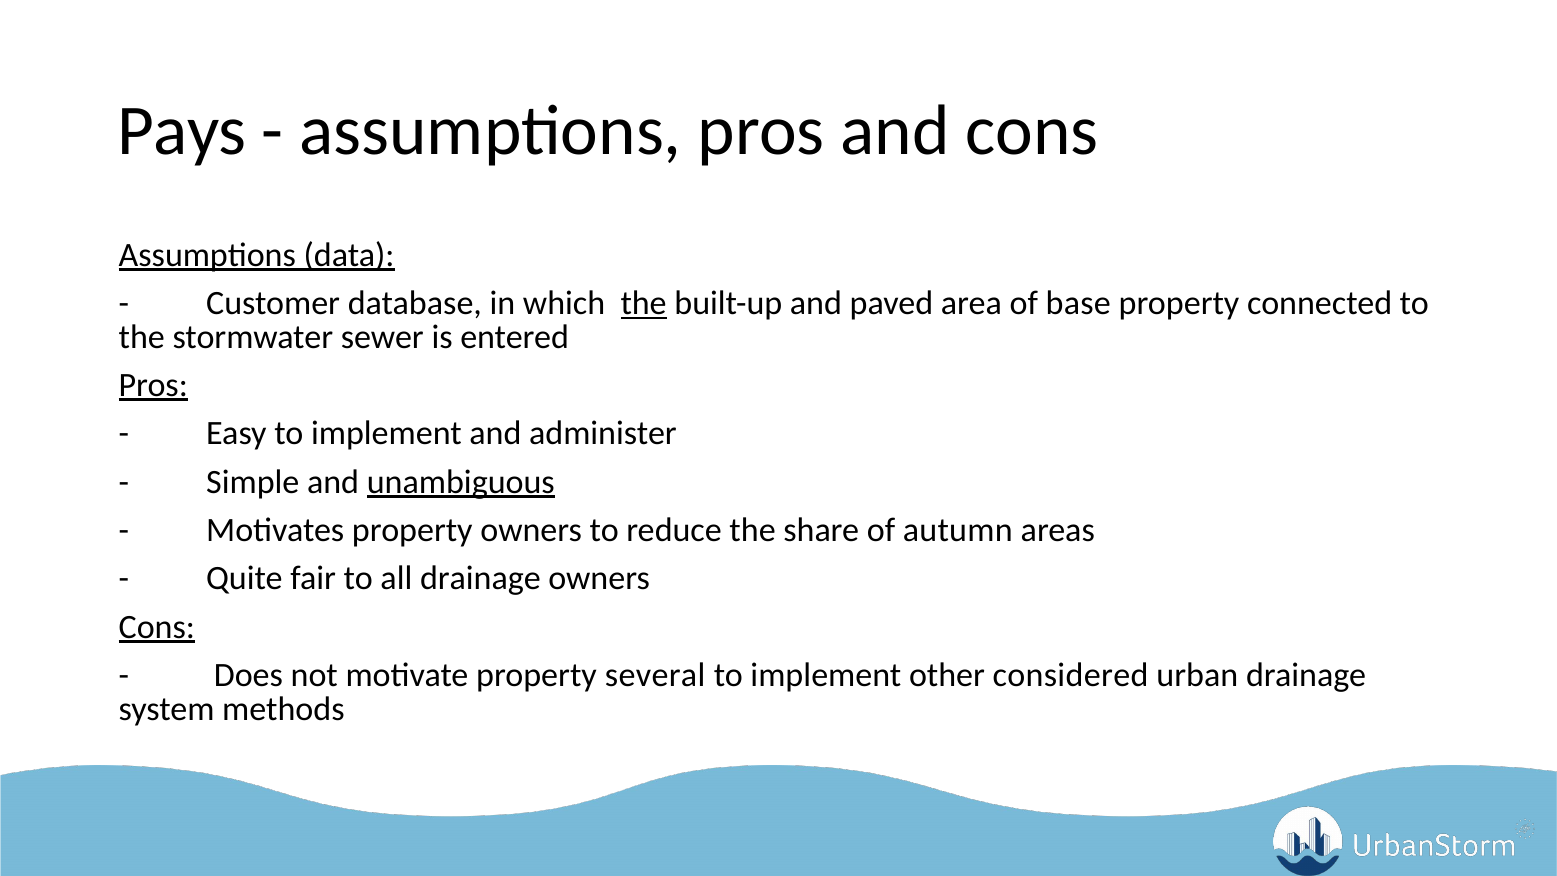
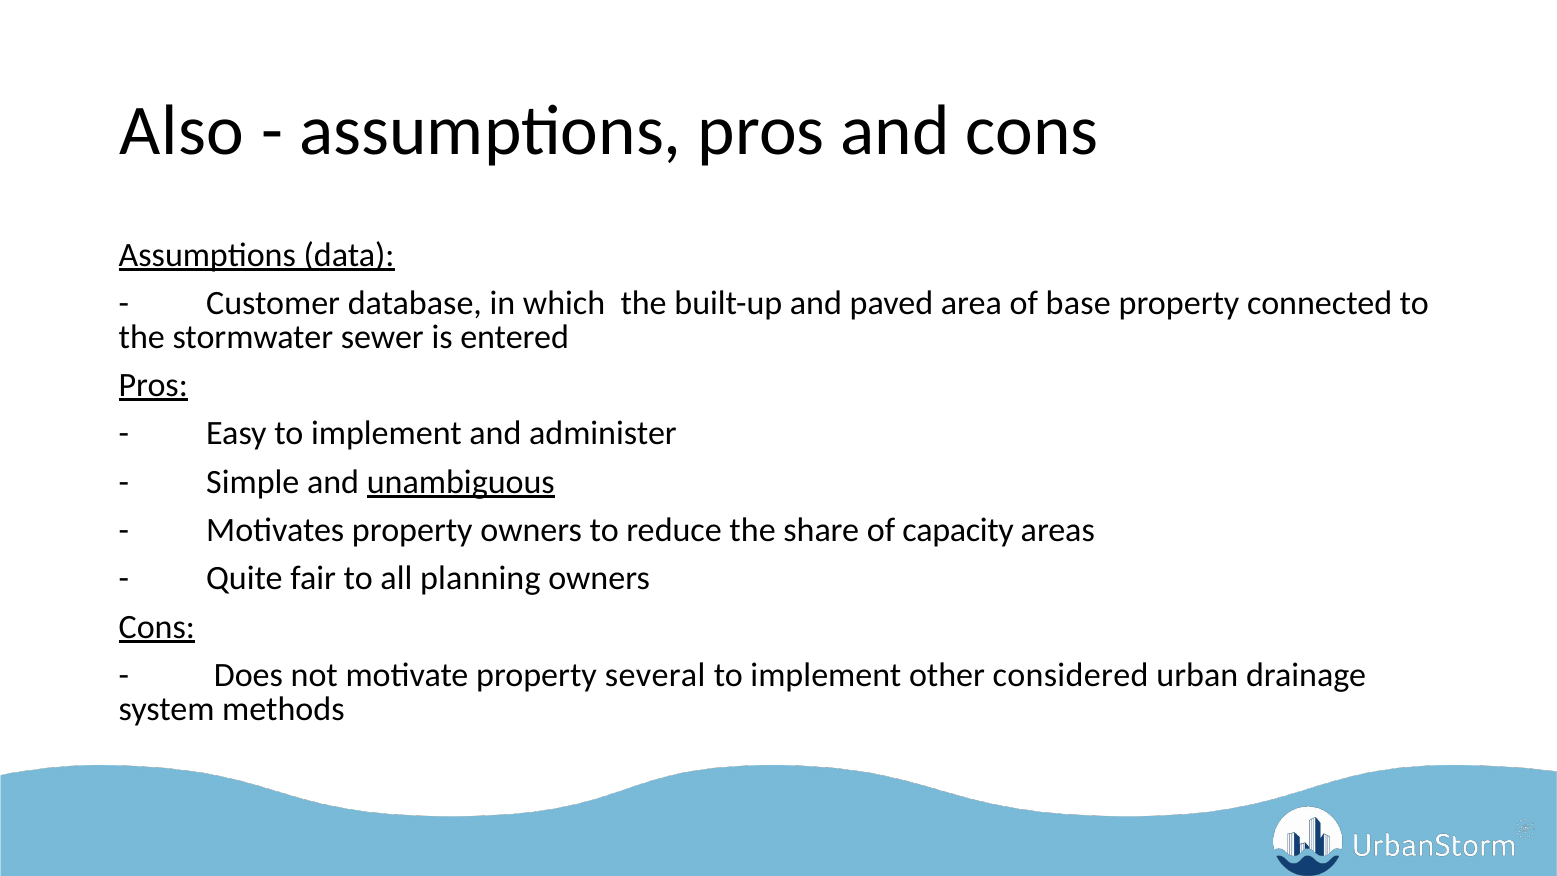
Pays: Pays -> Also
the at (644, 303) underline: present -> none
autumn: autumn -> capacity
all drainage: drainage -> planning
